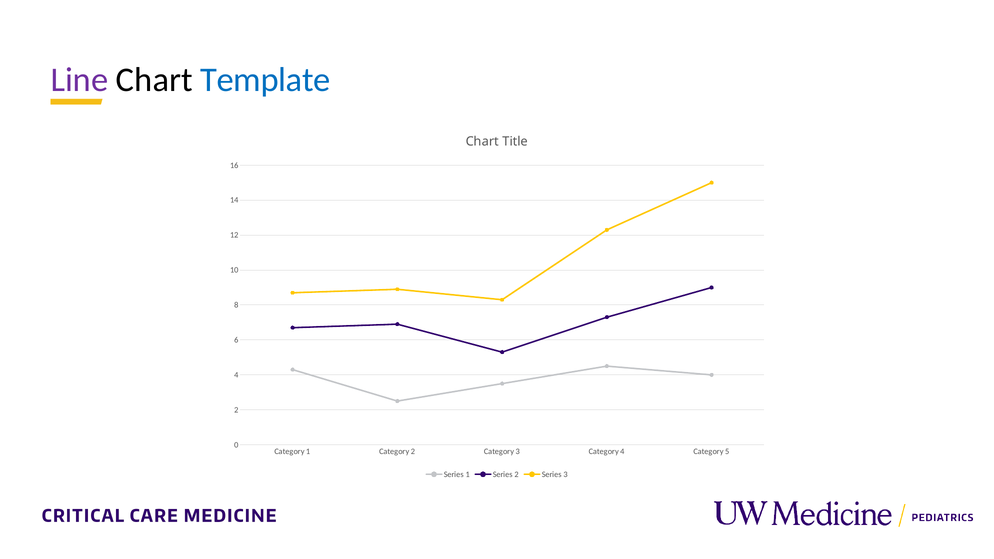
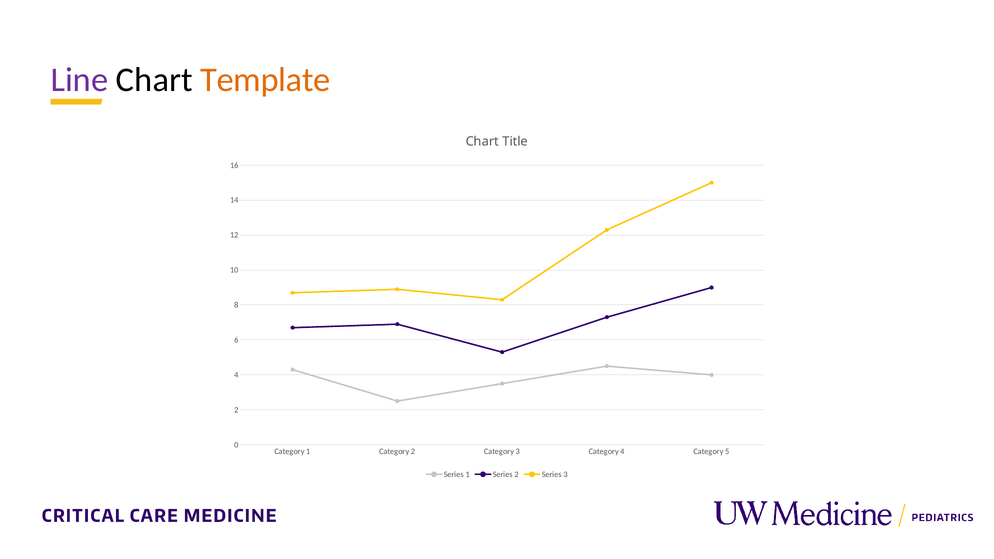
Template colour: blue -> orange
